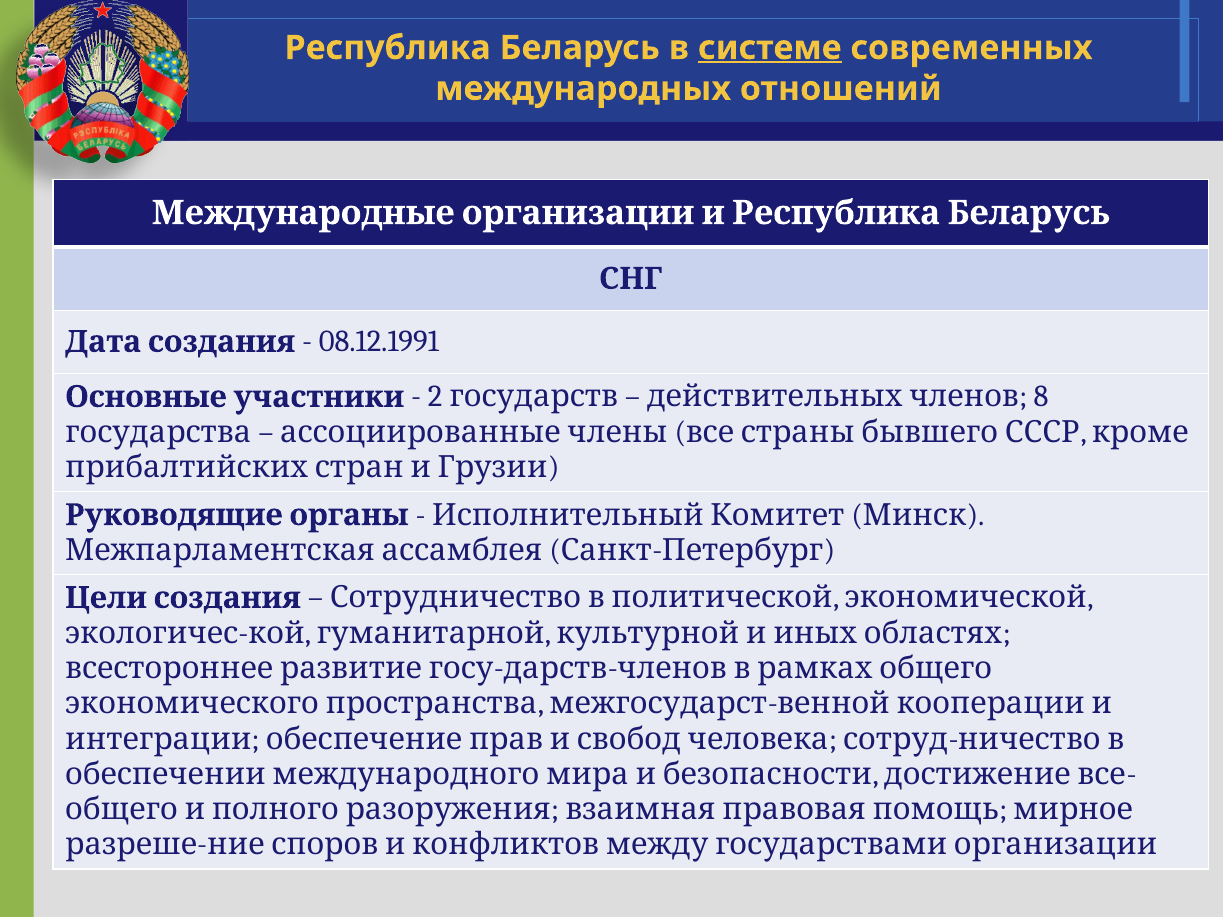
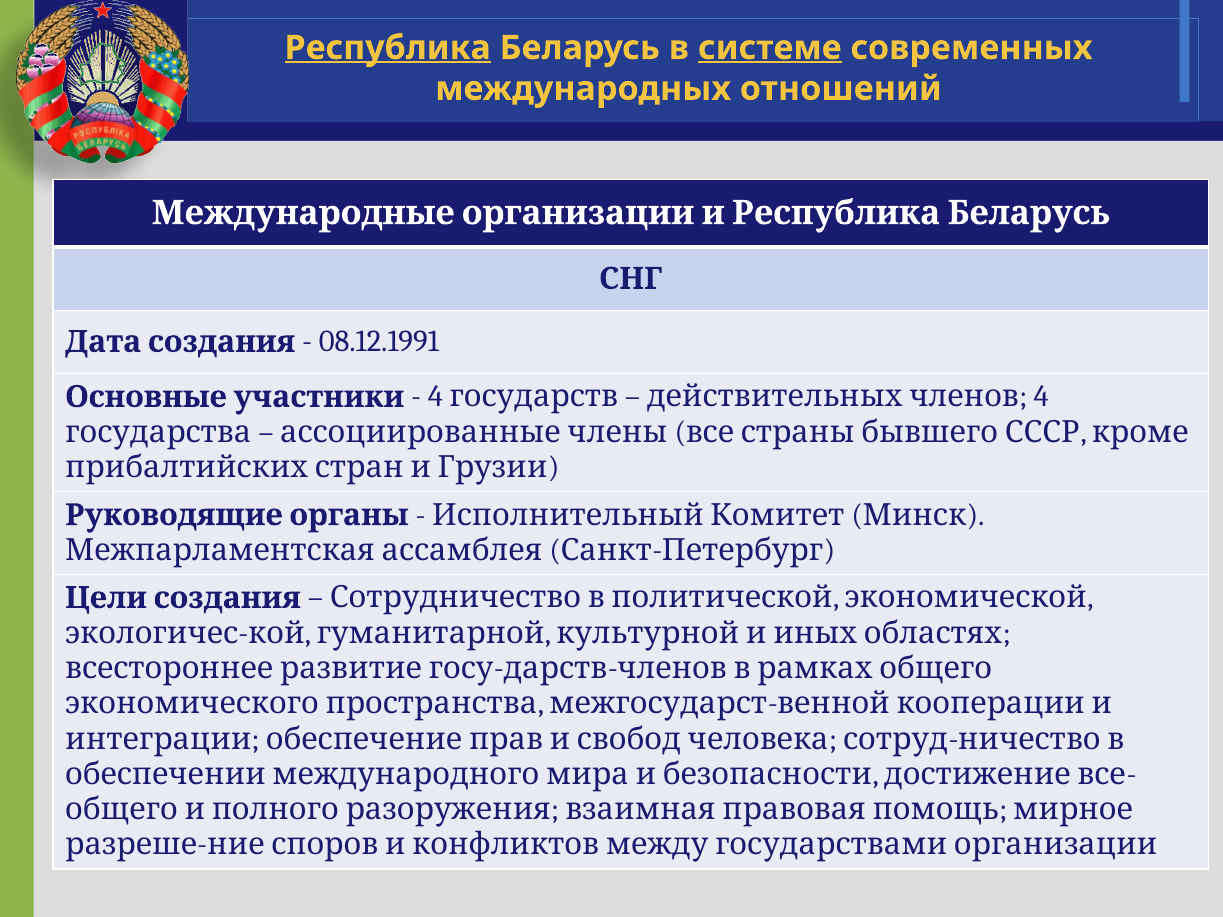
Республика underline: none -> present
2 at (435, 397): 2 -> 4
8 at (1041, 397): 8 -> 4
